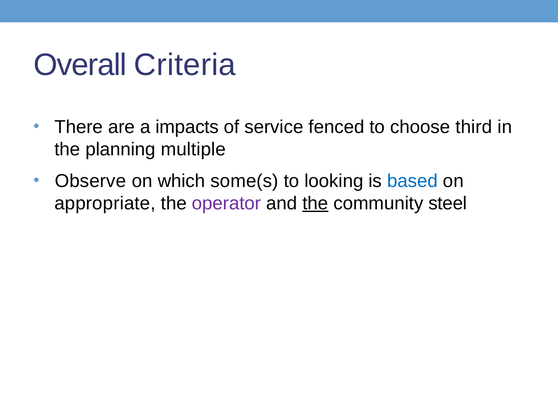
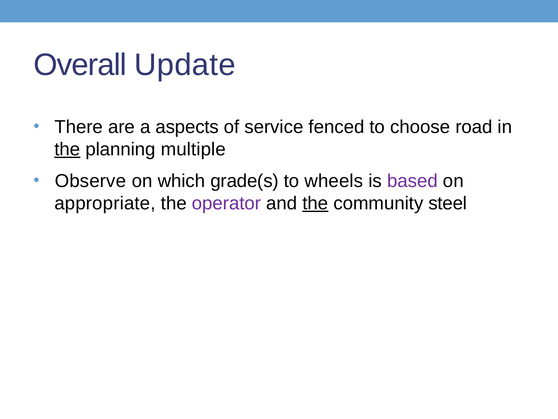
Criteria: Criteria -> Update
impacts: impacts -> aspects
third: third -> road
the at (67, 149) underline: none -> present
some(s: some(s -> grade(s
looking: looking -> wheels
based colour: blue -> purple
